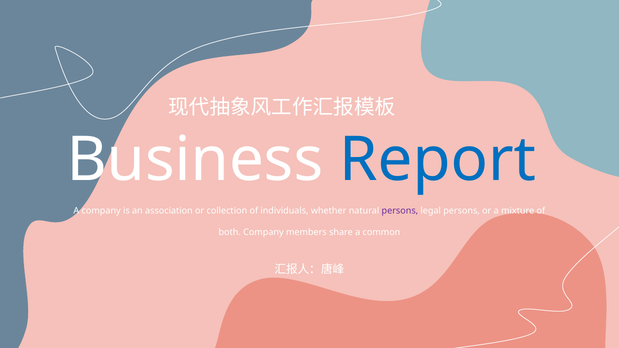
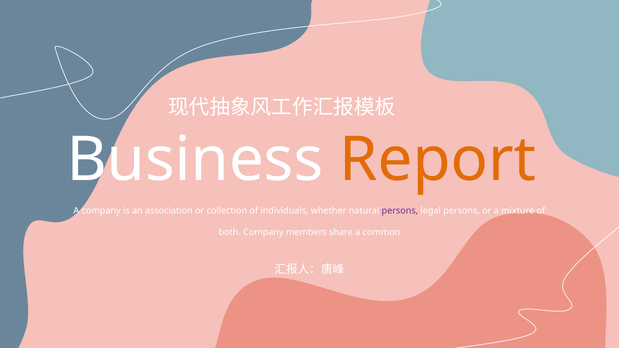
Report colour: blue -> orange
